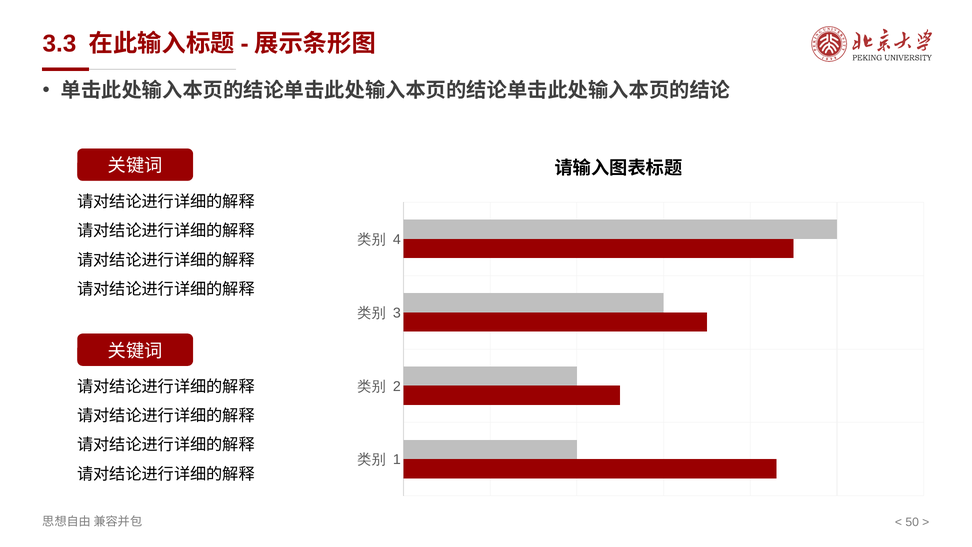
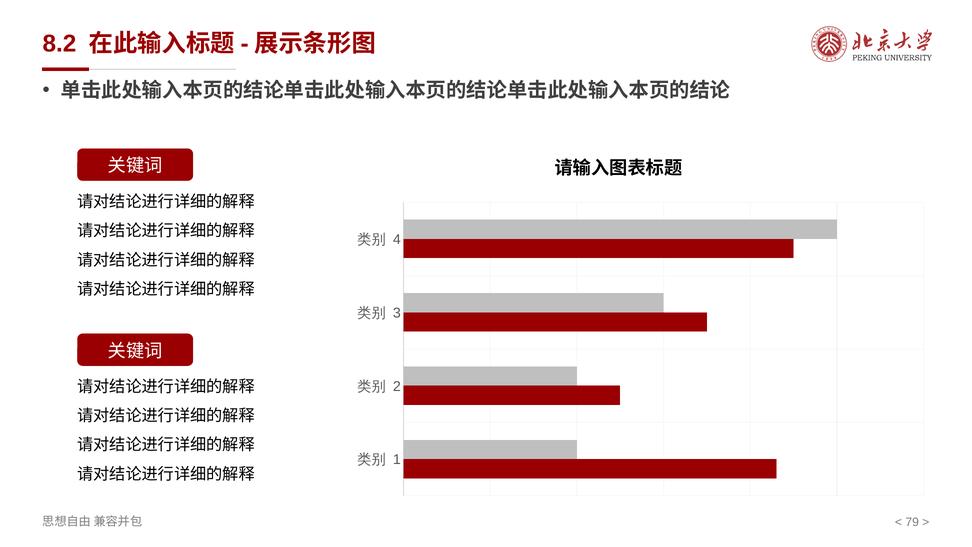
3.3: 3.3 -> 8.2
50: 50 -> 79
